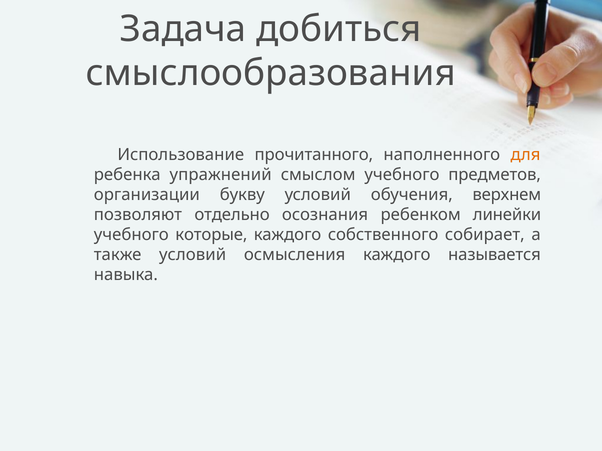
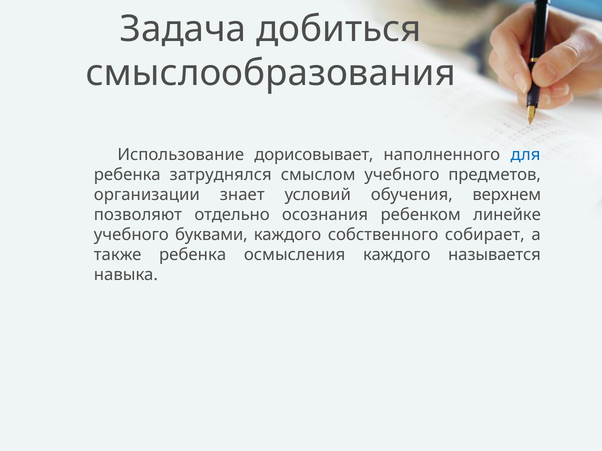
прочитанного: прочитанного -> дорисовывает
для colour: orange -> blue
упражнений: упражнений -> затруднялся
букву: букву -> знает
линейки: линейки -> линейке
которые: которые -> буквами
также условий: условий -> ребенка
